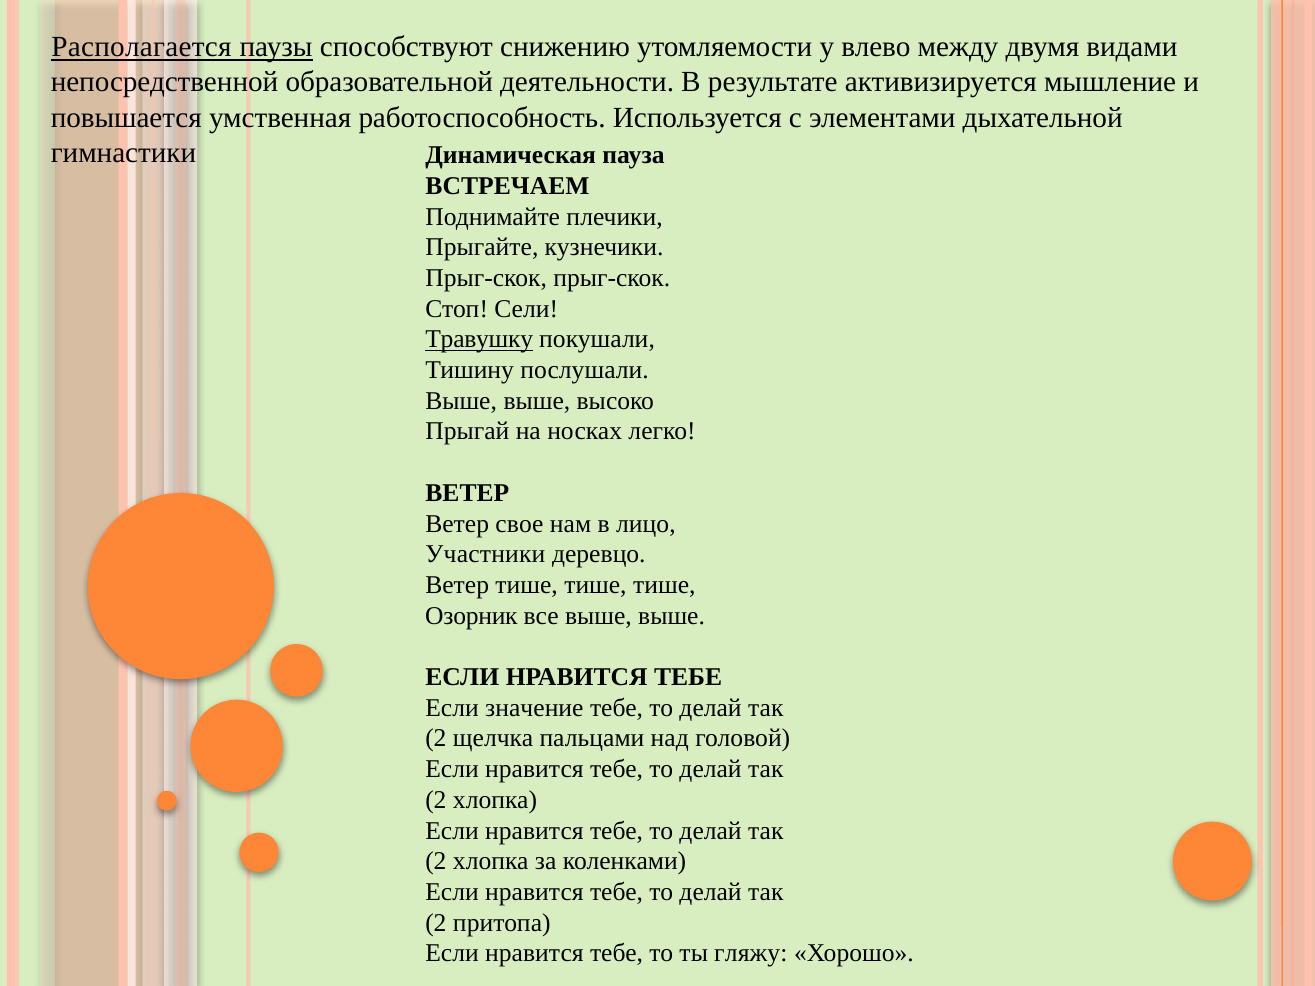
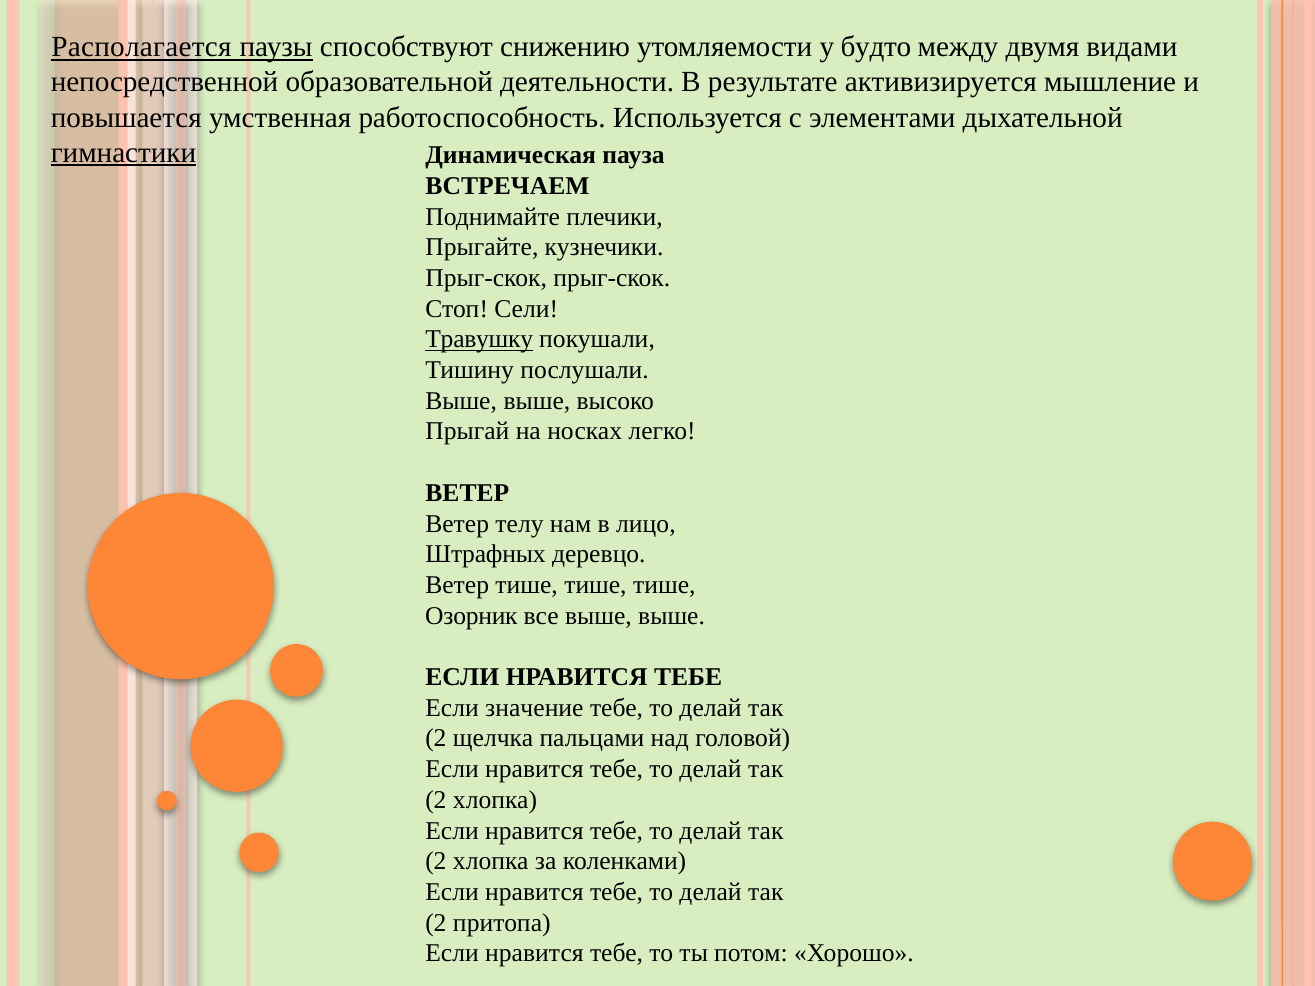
влево: влево -> будто
гимнастики underline: none -> present
свое: свое -> телу
Участники: Участники -> Штрафных
гляжу: гляжу -> потом
